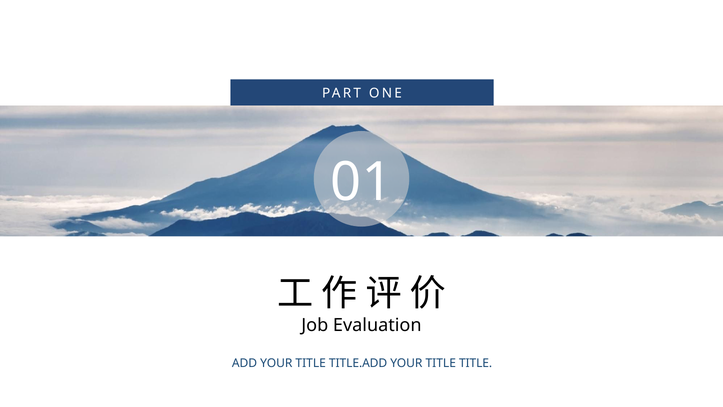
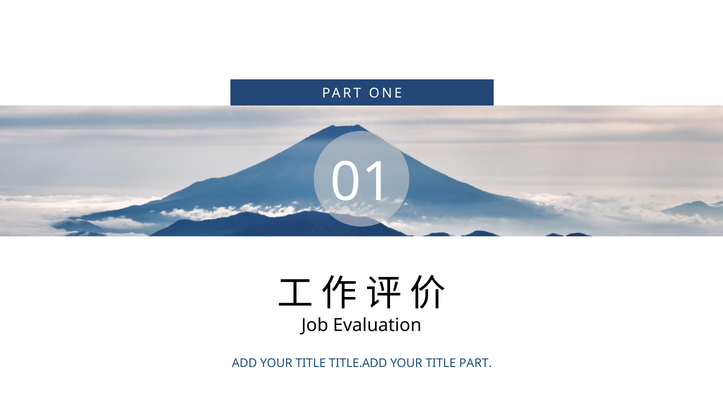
TITLE TITLE: TITLE -> PART
